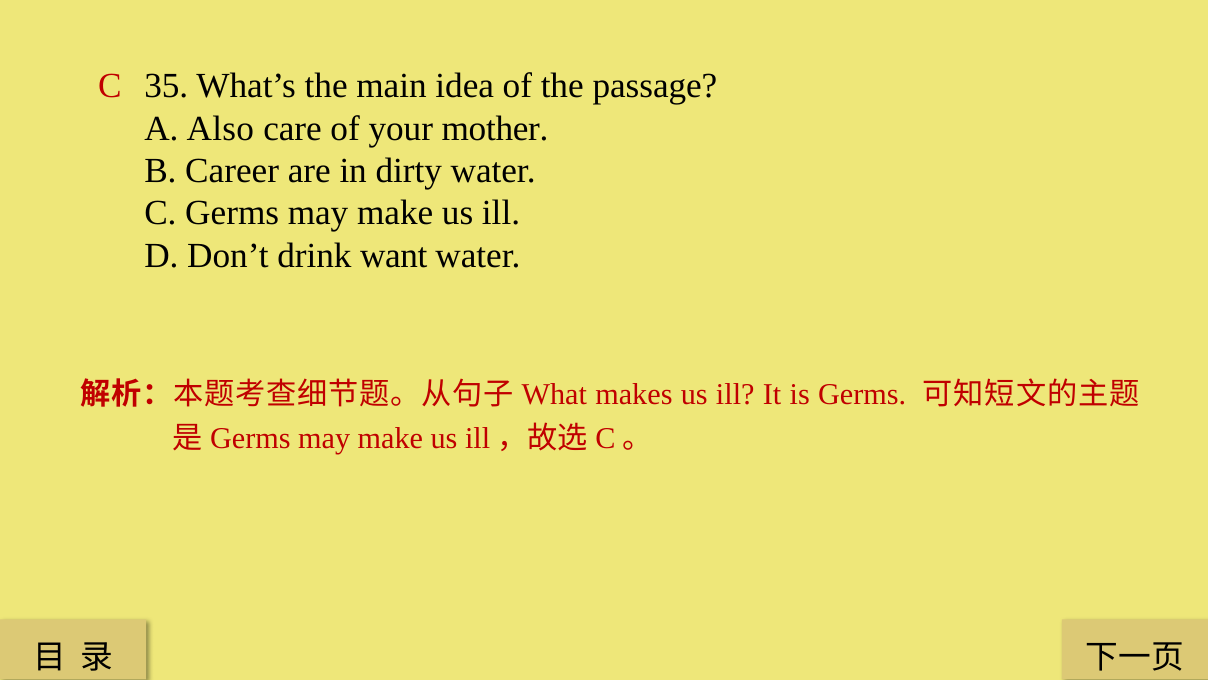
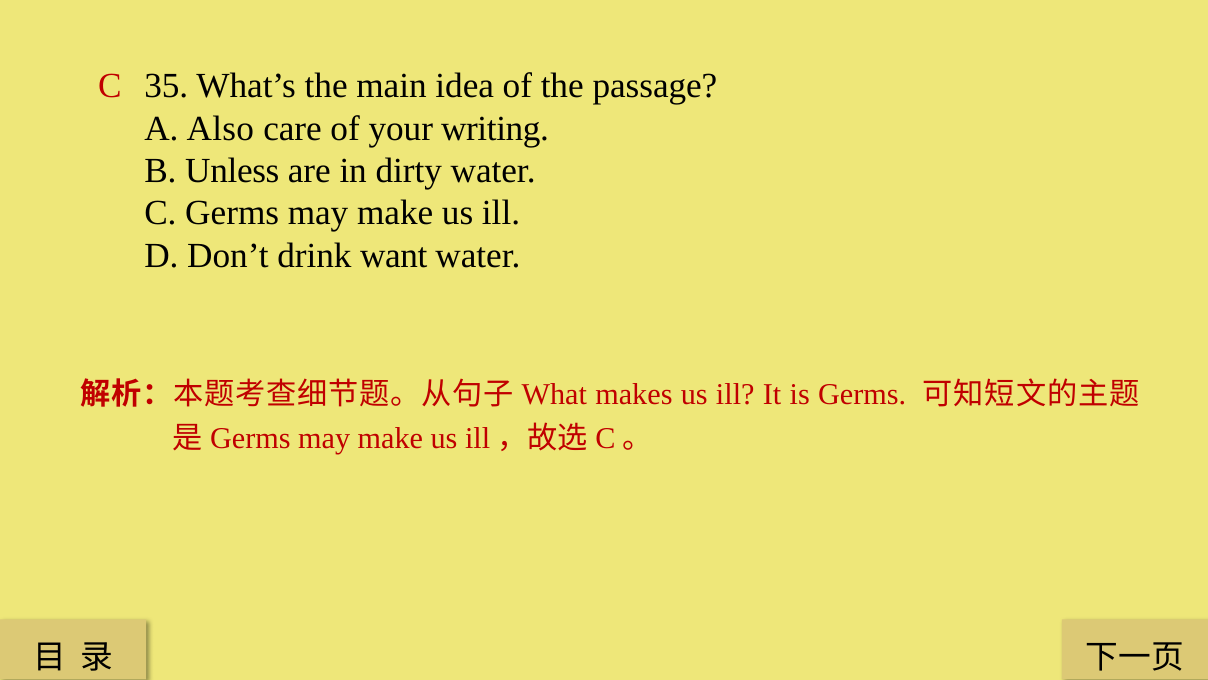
mother: mother -> writing
Career: Career -> Unless
